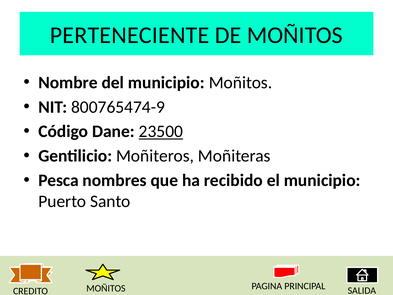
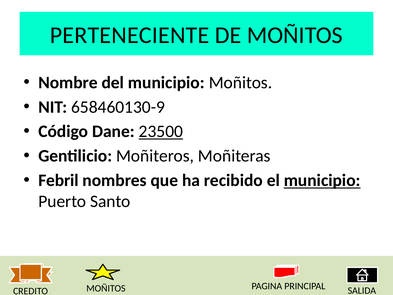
800765474-9: 800765474-9 -> 658460130-9
Pesca: Pesca -> Febril
municipio at (322, 180) underline: none -> present
